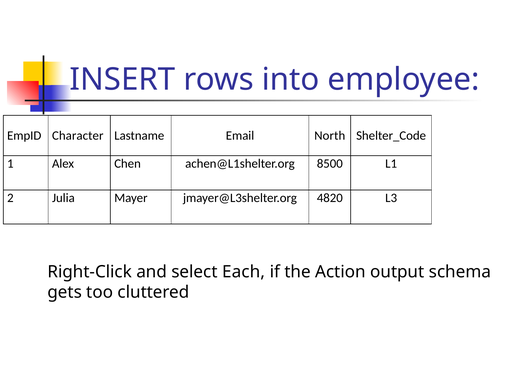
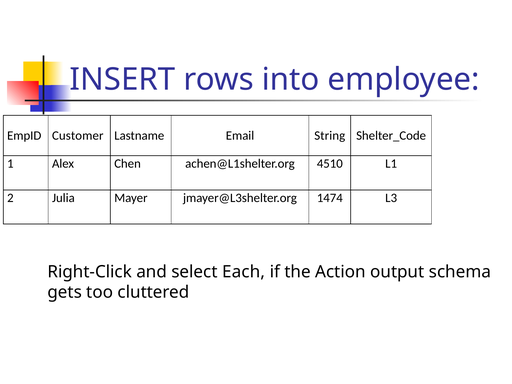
Character: Character -> Customer
North: North -> String
8500: 8500 -> 4510
4820: 4820 -> 1474
